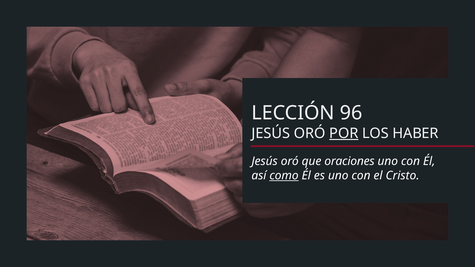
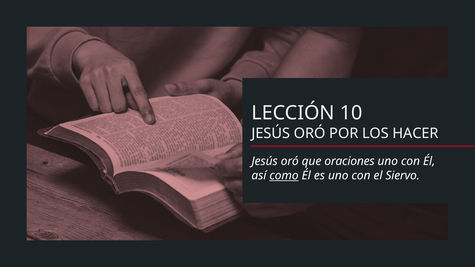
96: 96 -> 10
POR underline: present -> none
HABER: HABER -> HACER
Cristo: Cristo -> Siervo
